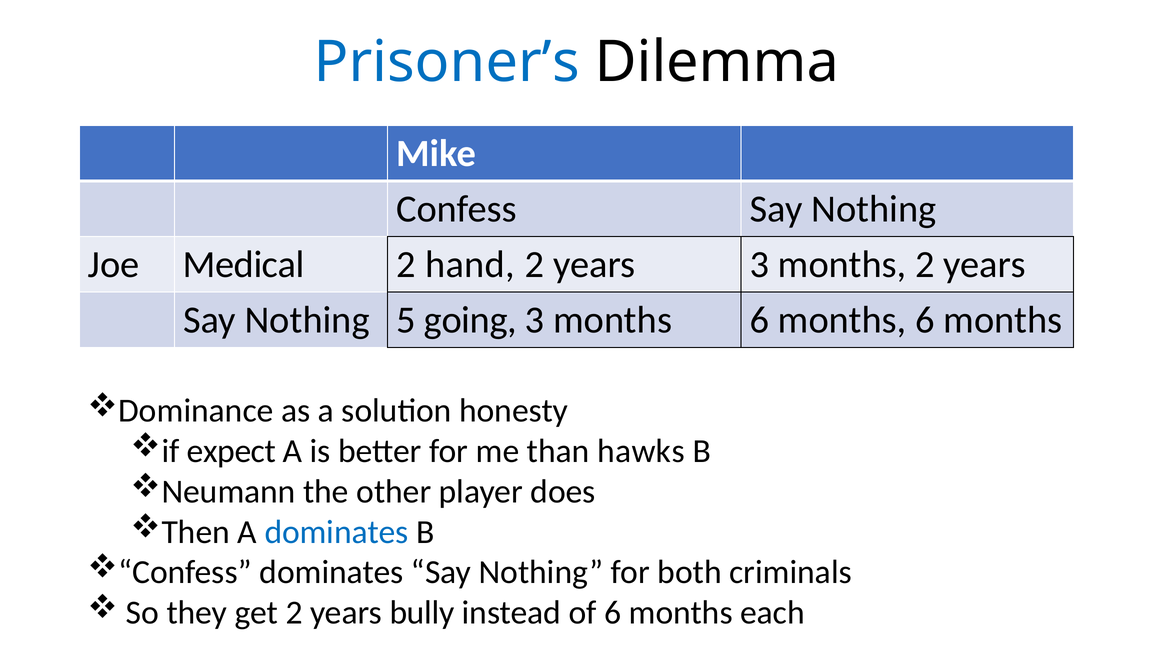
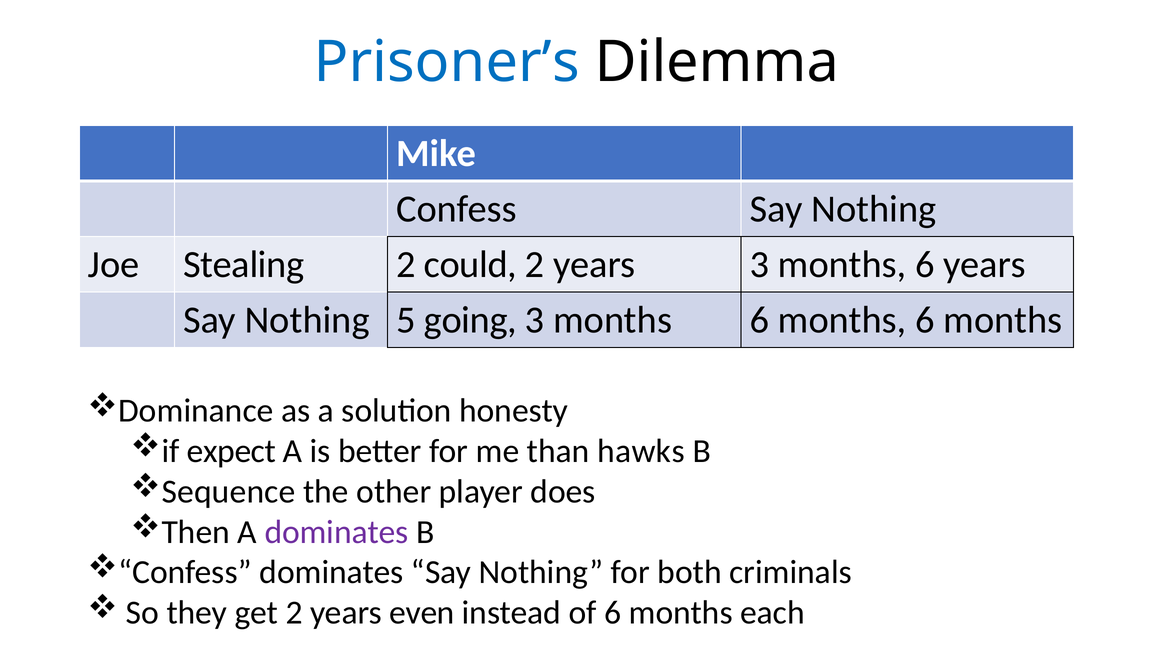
Medical: Medical -> Stealing
hand: hand -> could
years 3 months 2: 2 -> 6
Neumann: Neumann -> Sequence
dominates at (337, 532) colour: blue -> purple
bully: bully -> even
